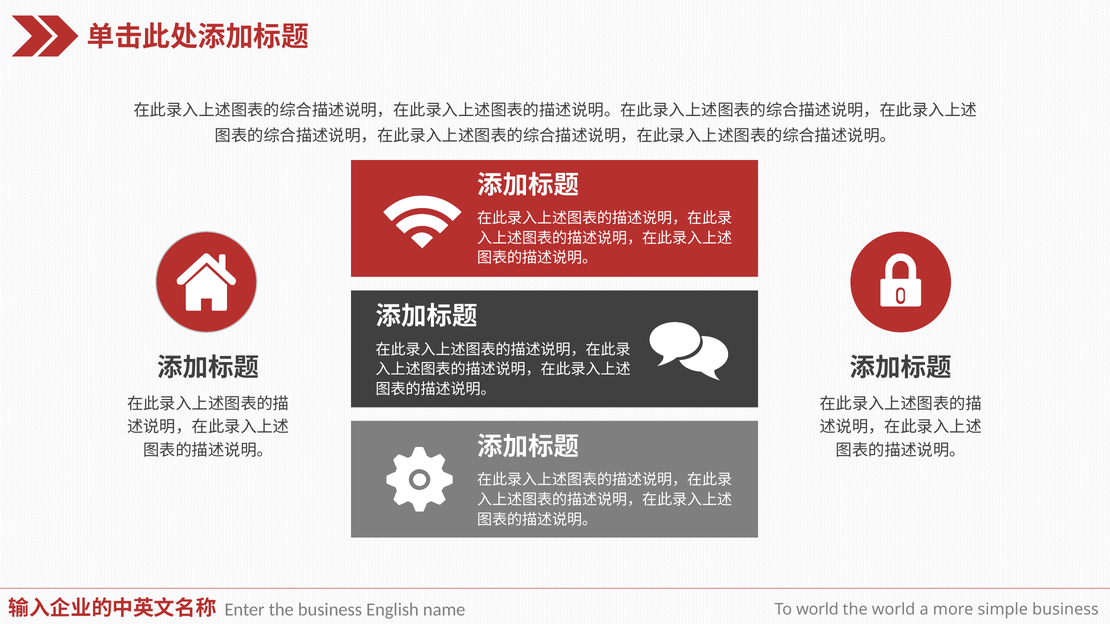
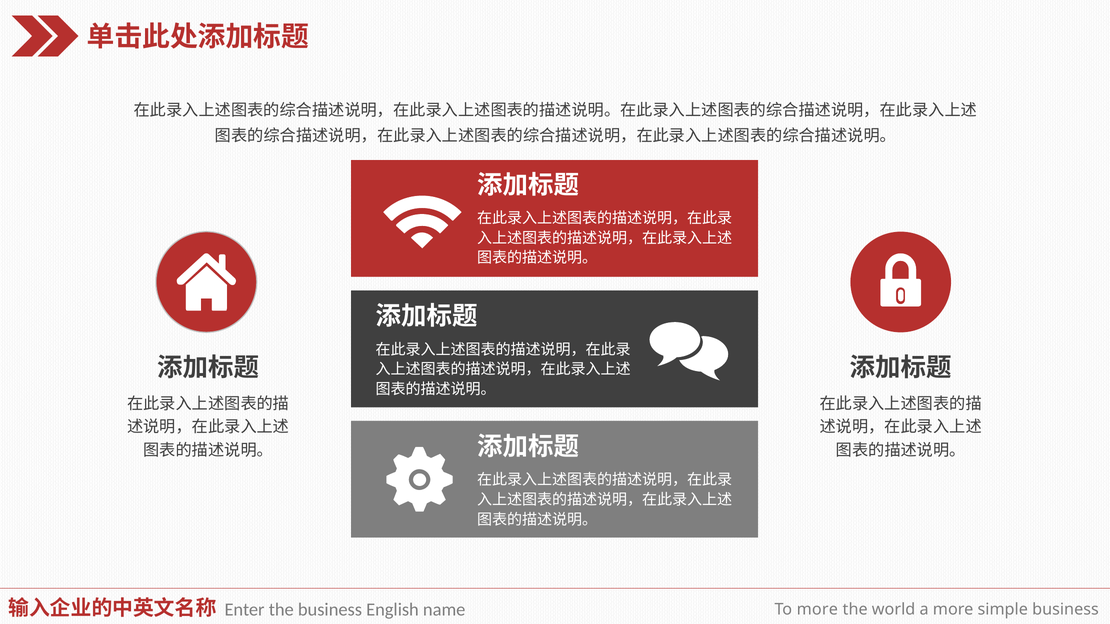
To world: world -> more
